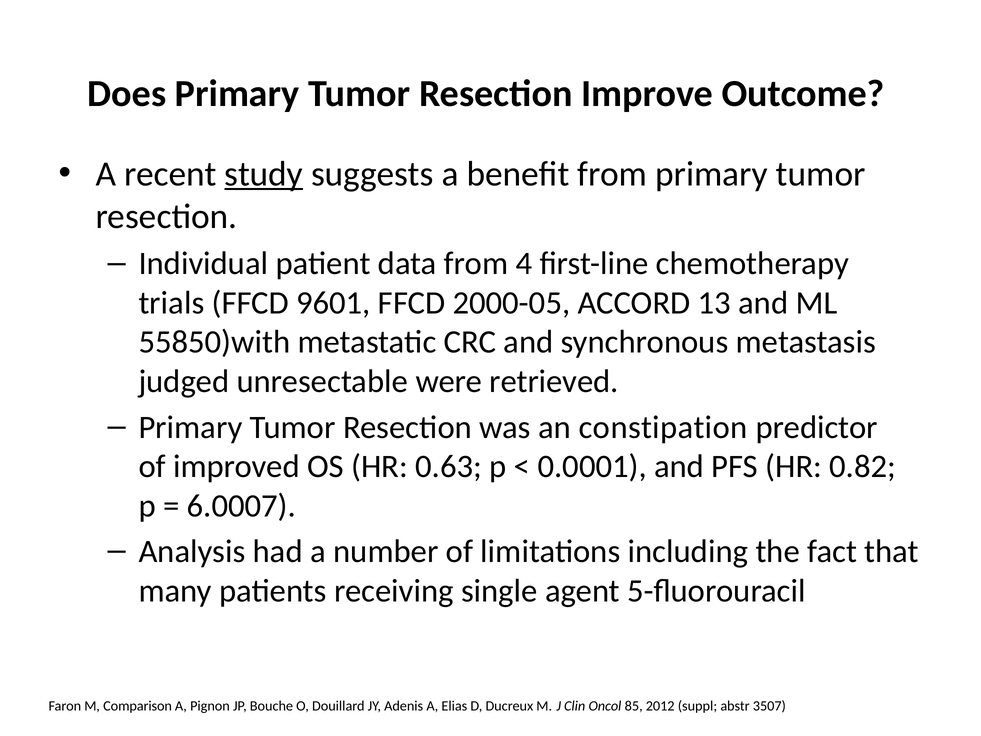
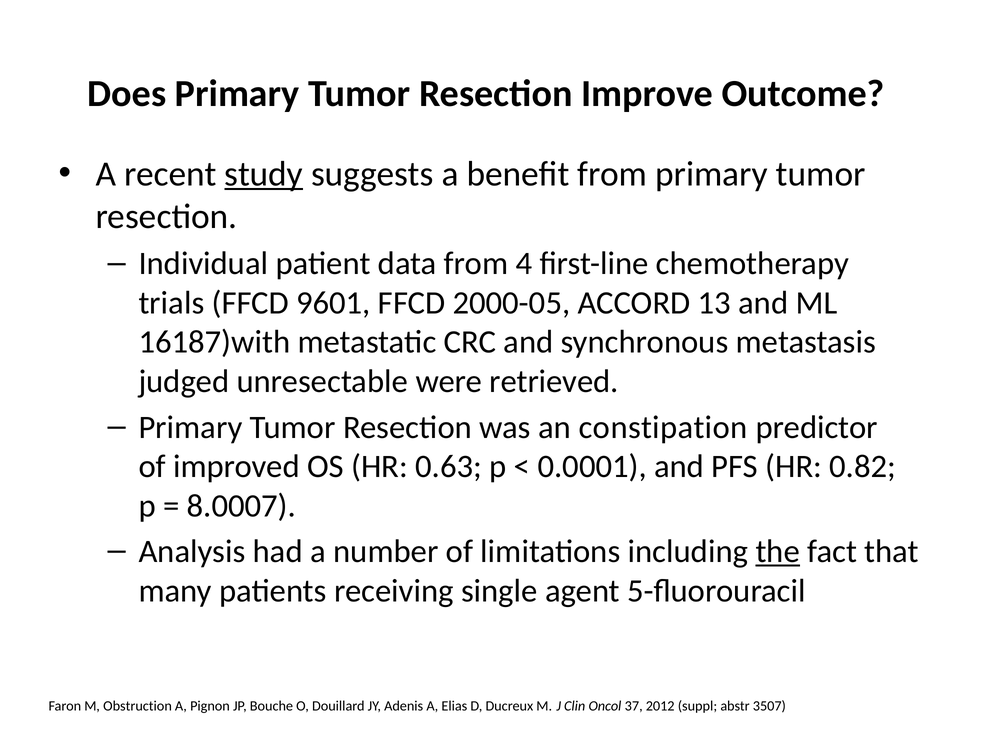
55850)with: 55850)with -> 16187)with
6.0007: 6.0007 -> 8.0007
the underline: none -> present
Comparison: Comparison -> Obstruction
85: 85 -> 37
